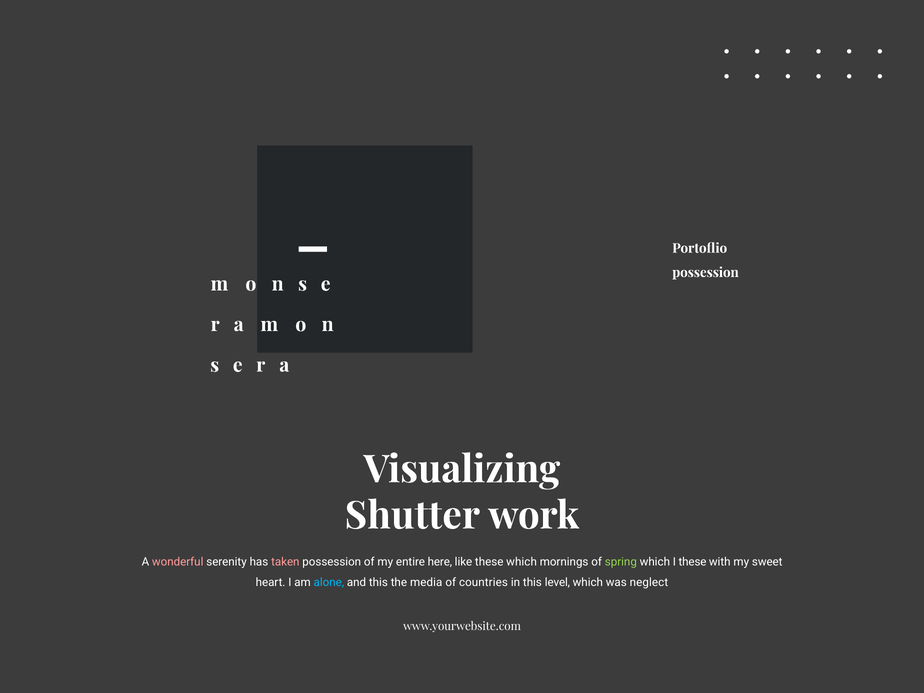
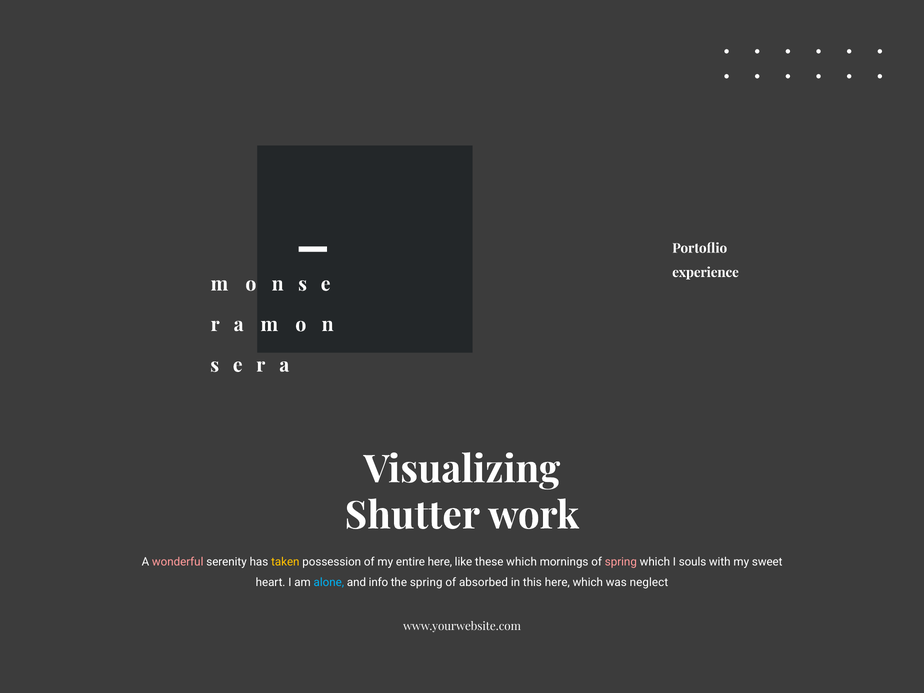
possession at (705, 273): possession -> experience
taken colour: pink -> yellow
spring at (621, 562) colour: light green -> pink
I these: these -> souls
and this: this -> info
the media: media -> spring
countries: countries -> absorbed
this level: level -> here
